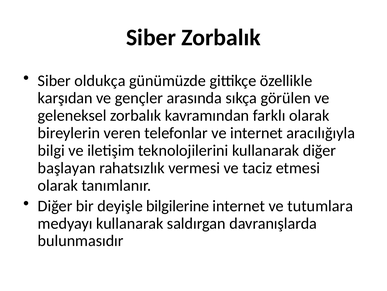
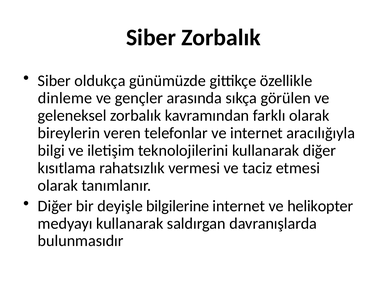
karşıdan: karşıdan -> dinleme
başlayan: başlayan -> kısıtlama
tutumlara: tutumlara -> helikopter
